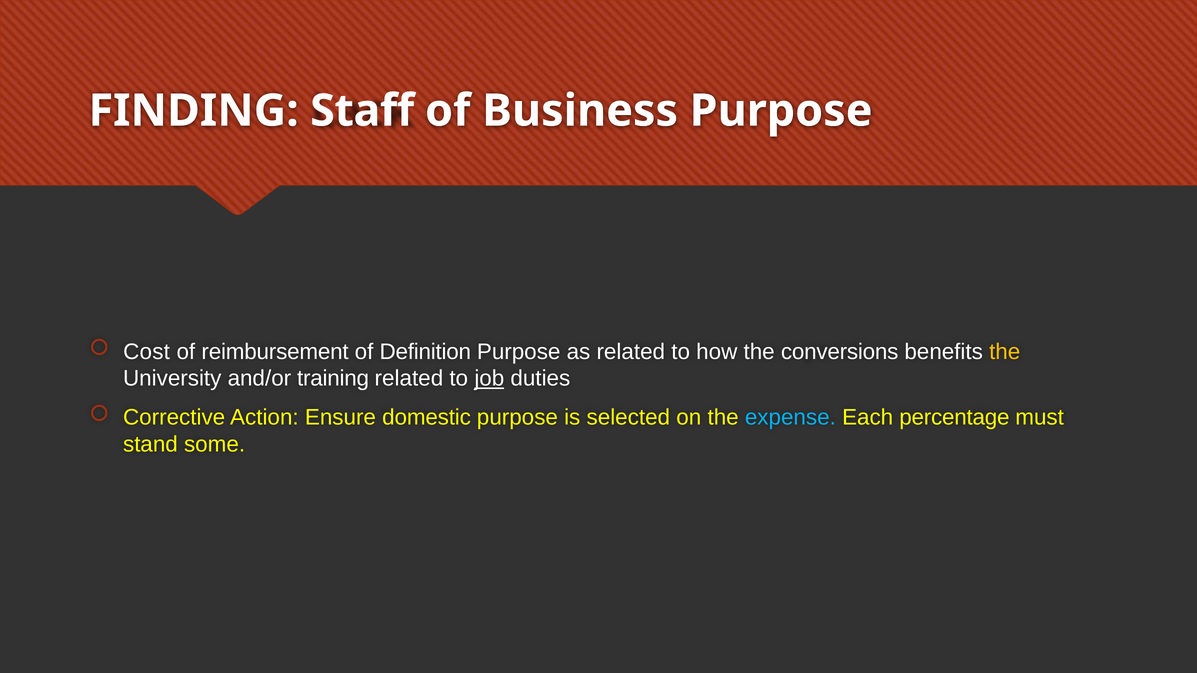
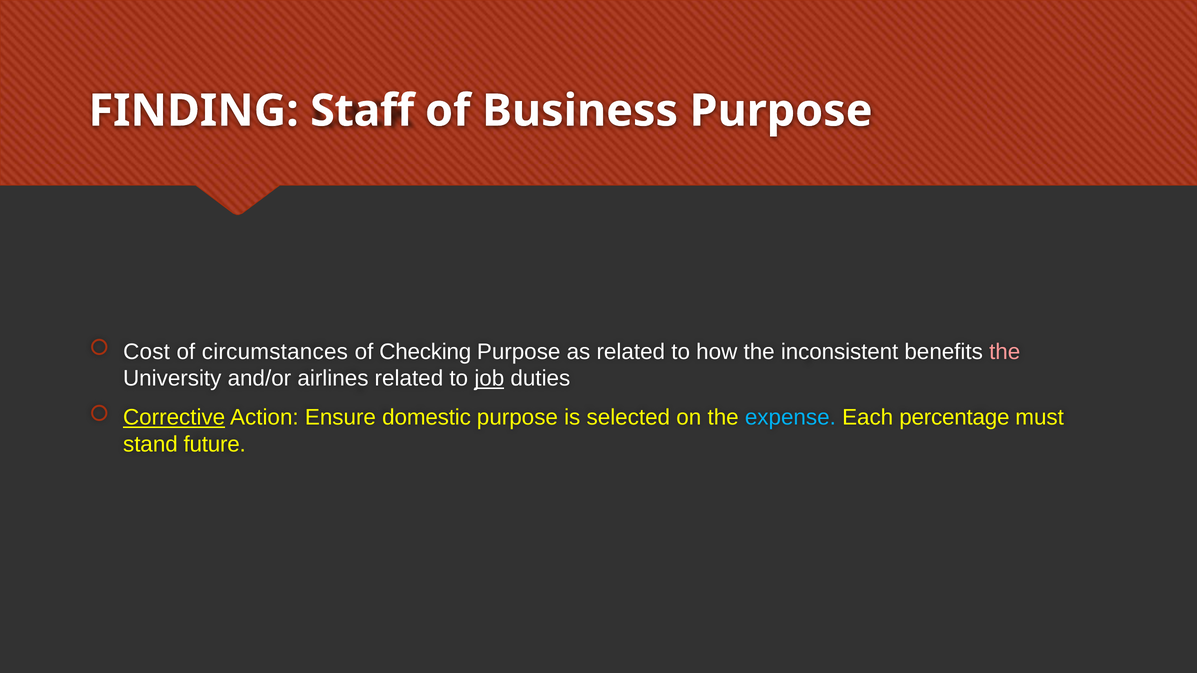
reimbursement: reimbursement -> circumstances
Definition: Definition -> Checking
conversions: conversions -> inconsistent
the at (1005, 352) colour: yellow -> pink
training: training -> airlines
Corrective underline: none -> present
some: some -> future
